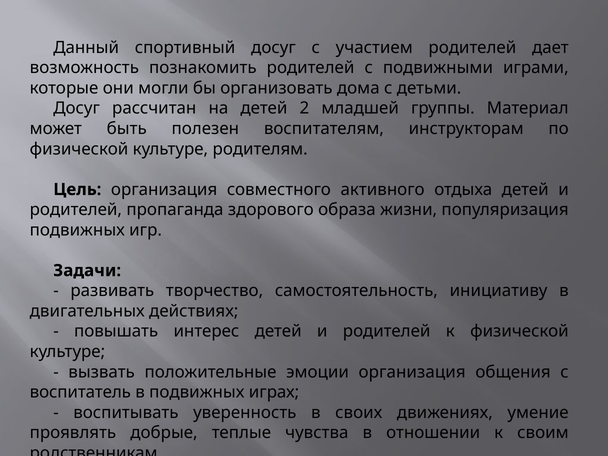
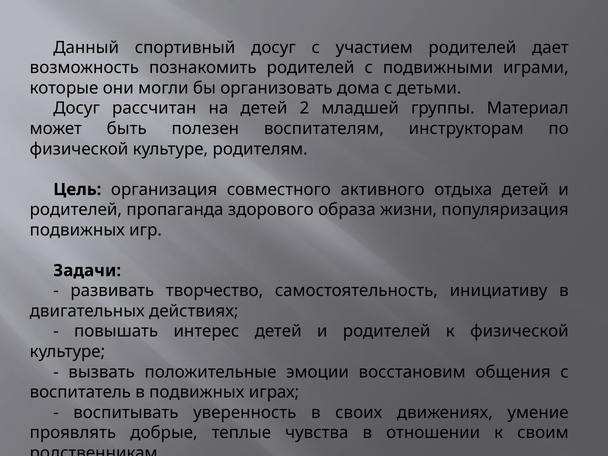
эмоции организация: организация -> восстановим
